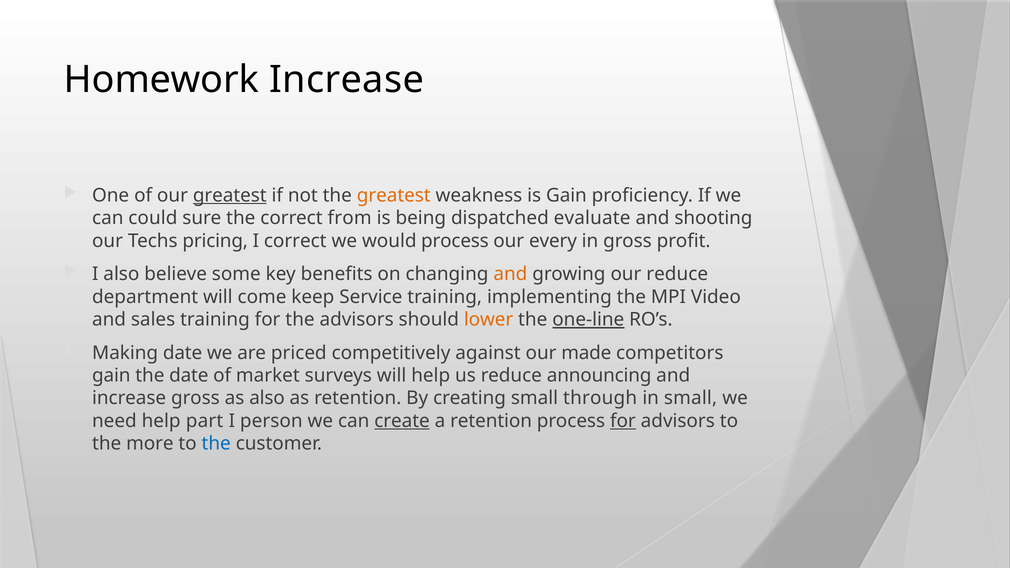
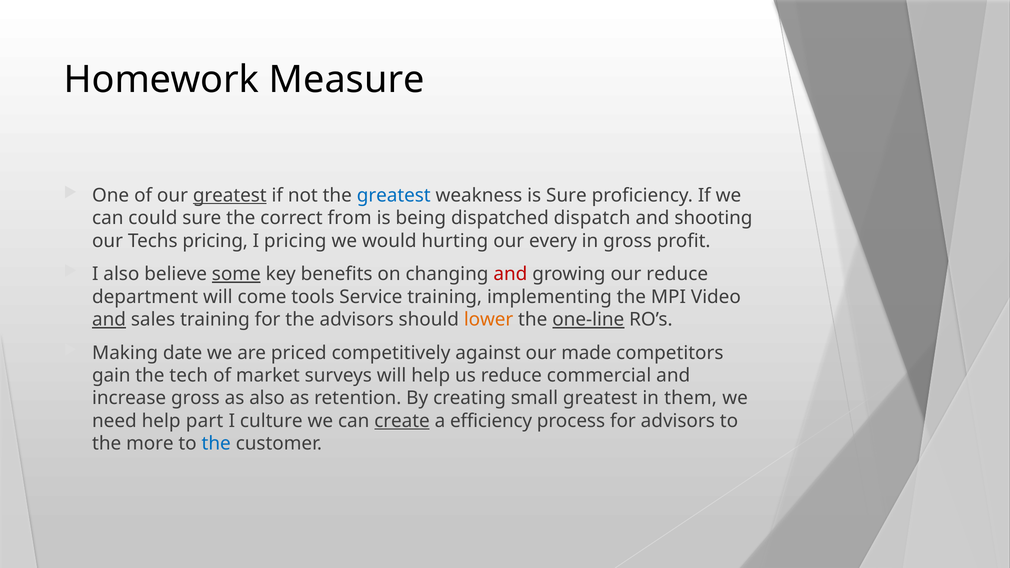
Homework Increase: Increase -> Measure
greatest at (394, 195) colour: orange -> blue
is Gain: Gain -> Sure
evaluate: evaluate -> dispatch
I correct: correct -> pricing
would process: process -> hurting
some underline: none -> present
and at (510, 274) colour: orange -> red
keep: keep -> tools
and at (109, 320) underline: none -> present
the date: date -> tech
announcing: announcing -> commercial
small through: through -> greatest
in small: small -> them
person: person -> culture
a retention: retention -> efficiency
for at (623, 421) underline: present -> none
